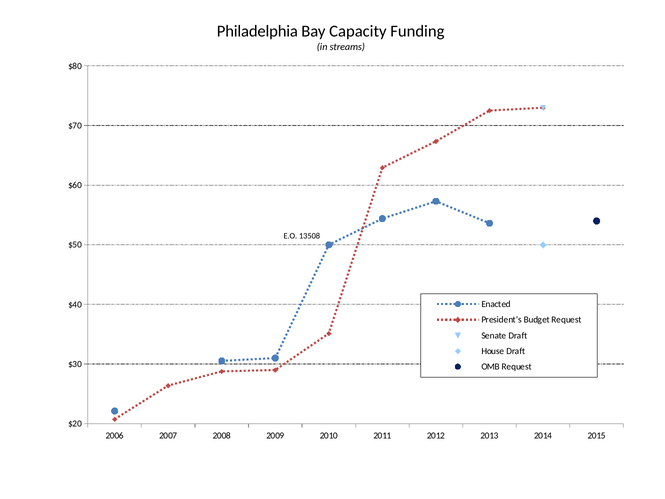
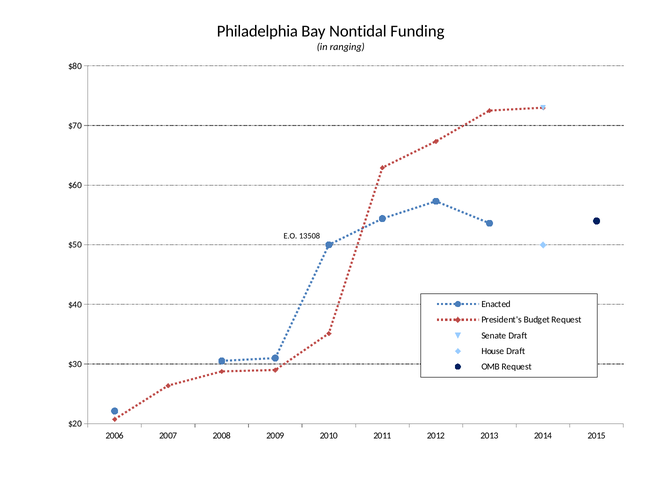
Capacity: Capacity -> Nontidal
streams: streams -> ranging
